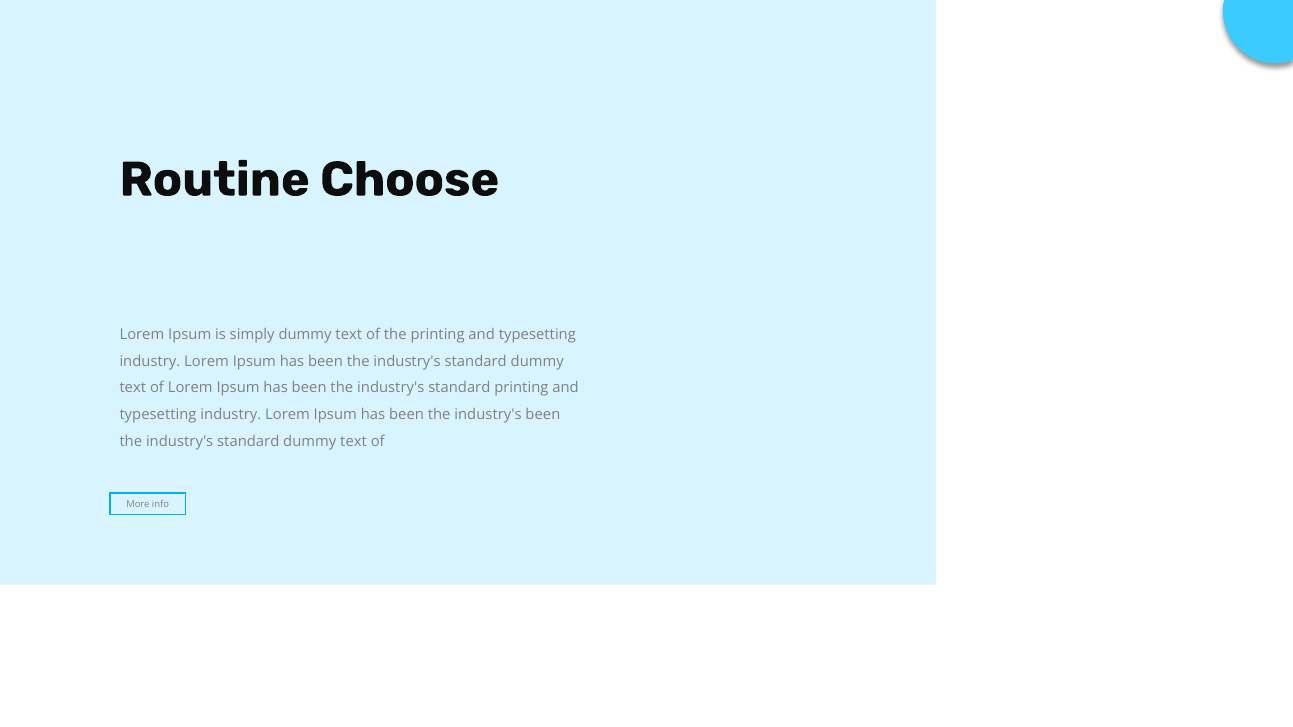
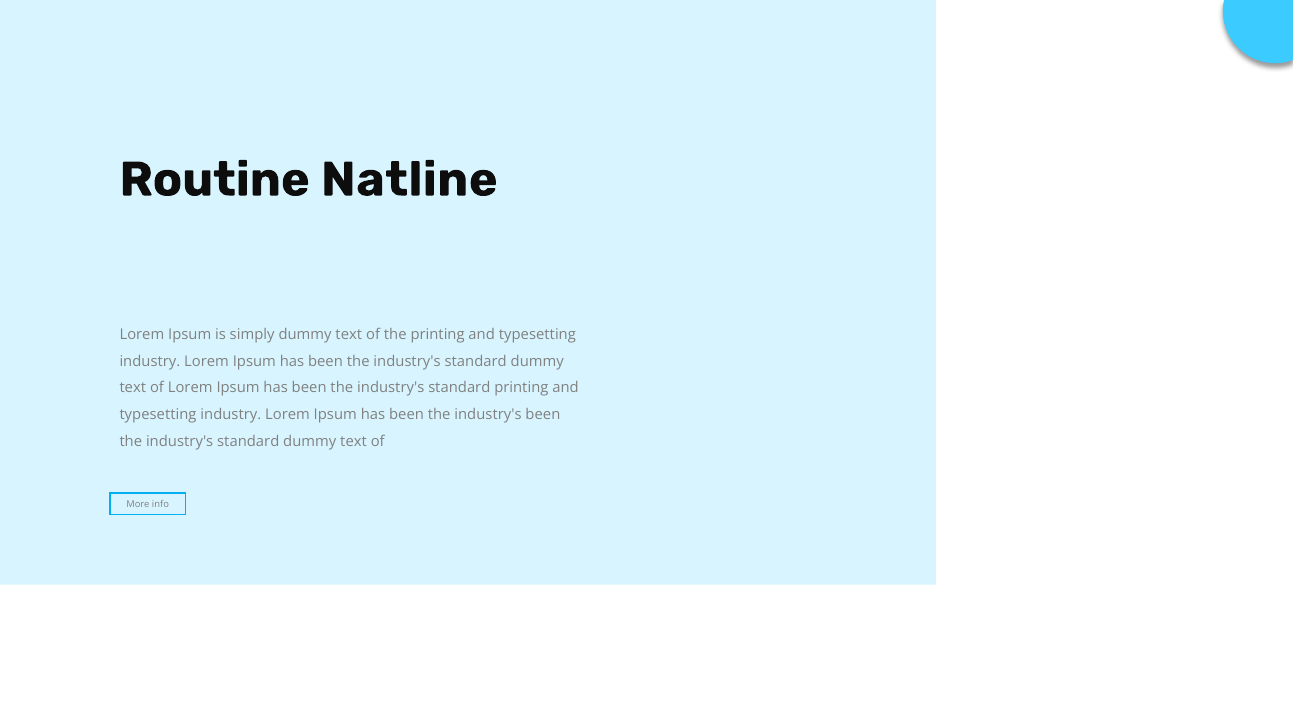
Choose: Choose -> Natline
